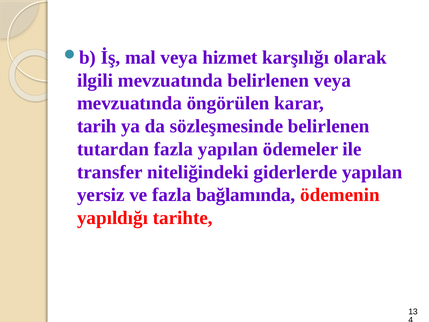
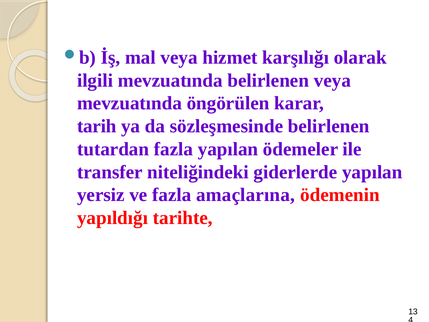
bağlamında: bağlamında -> amaçlarına
